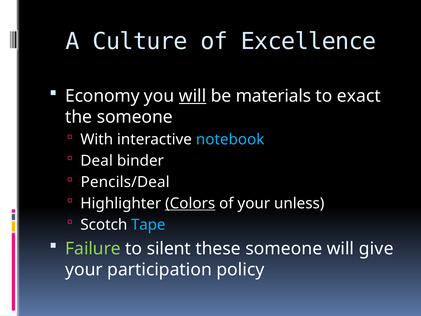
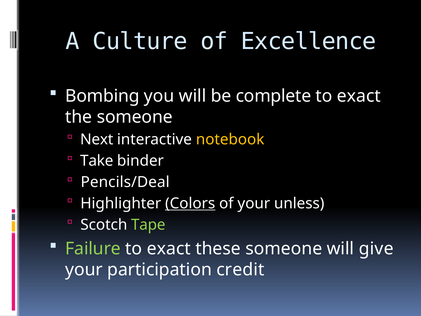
Economy: Economy -> Bombing
will at (193, 96) underline: present -> none
materials: materials -> complete
With: With -> Next
notebook colour: light blue -> yellow
Deal: Deal -> Take
Tape colour: light blue -> light green
silent at (169, 248): silent -> exact
policy: policy -> credit
